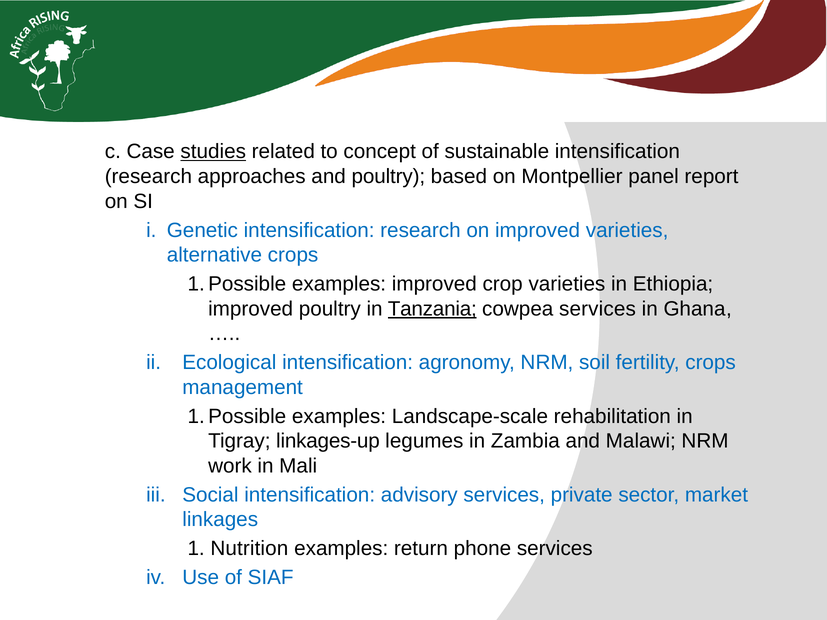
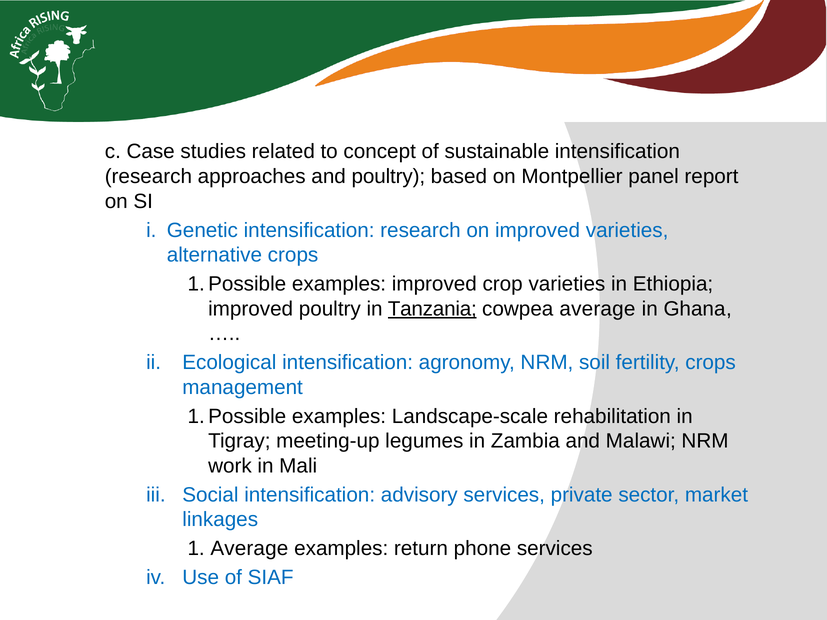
studies underline: present -> none
cowpea services: services -> average
linkages-up: linkages-up -> meeting-up
1 Nutrition: Nutrition -> Average
